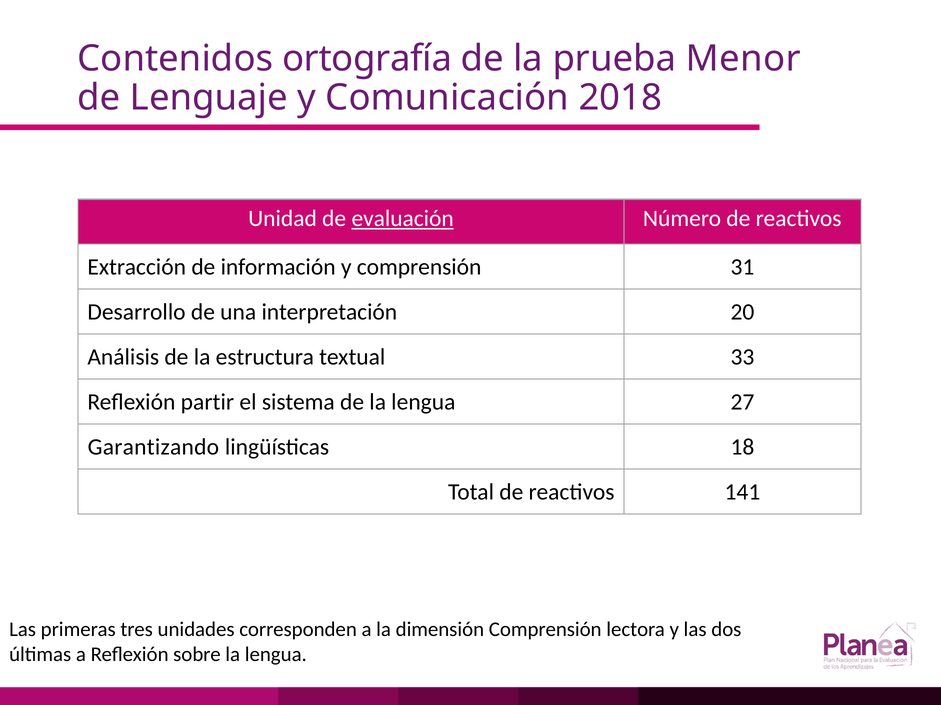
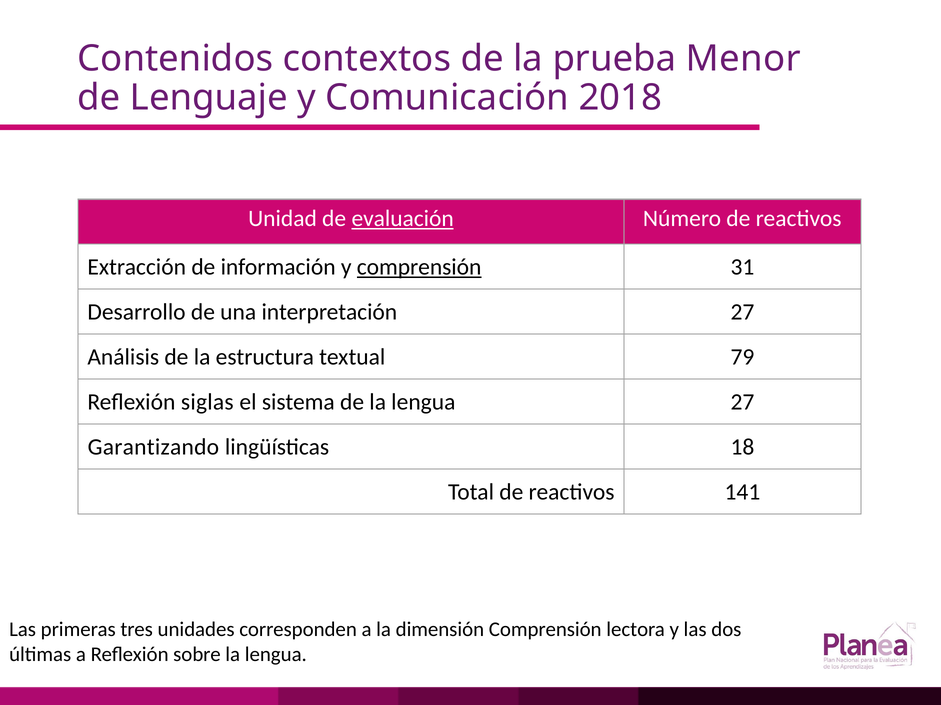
ortografía: ortografía -> contextos
comprensión at (419, 267) underline: none -> present
interpretación 20: 20 -> 27
33: 33 -> 79
partir: partir -> siglas
